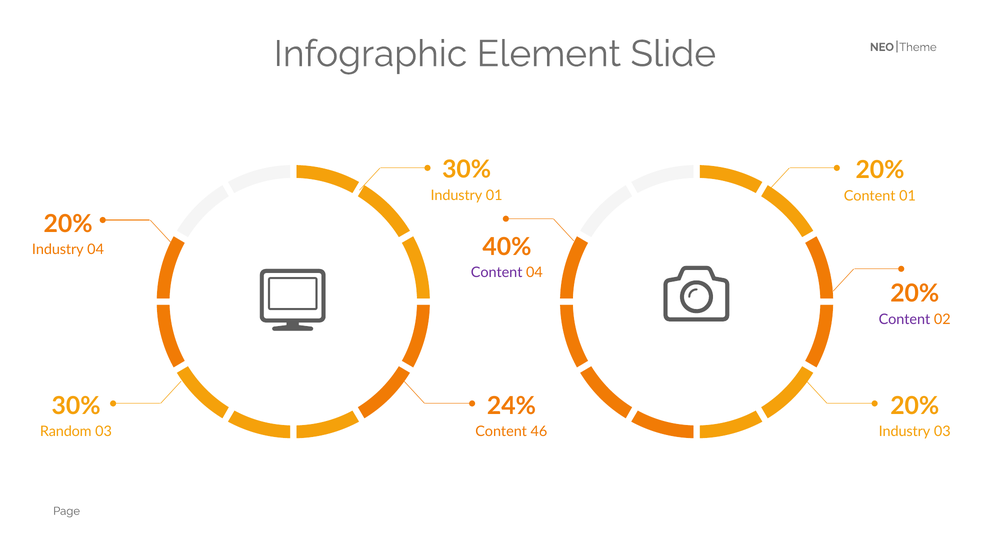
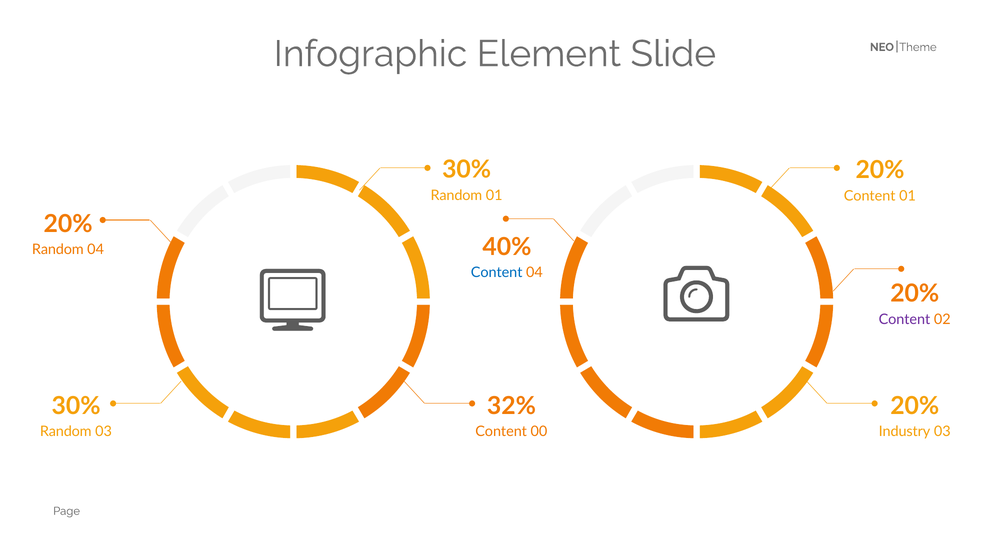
Industry at (456, 195): Industry -> Random
Industry at (58, 250): Industry -> Random
Content at (497, 273) colour: purple -> blue
24%: 24% -> 32%
46: 46 -> 00
